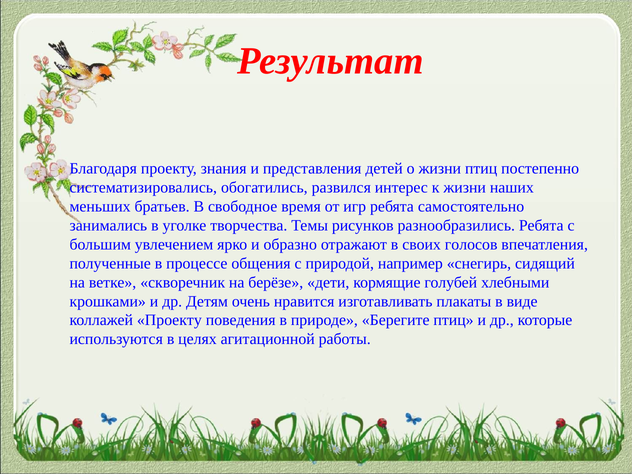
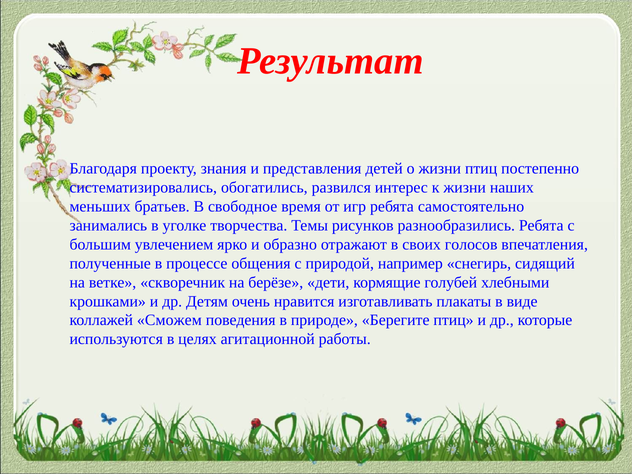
коллажей Проекту: Проекту -> Сможем
